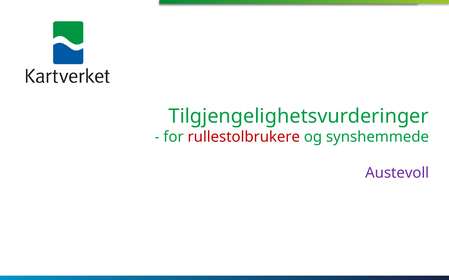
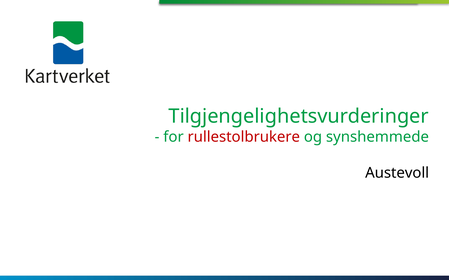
Austevoll colour: purple -> black
